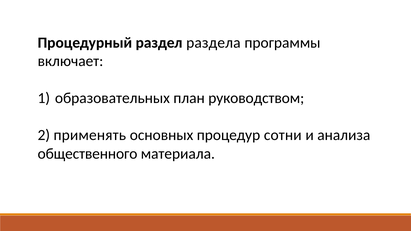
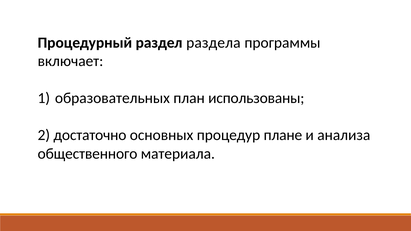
руководством: руководством -> использованы
применять: применять -> достаточно
сотни: сотни -> плане
